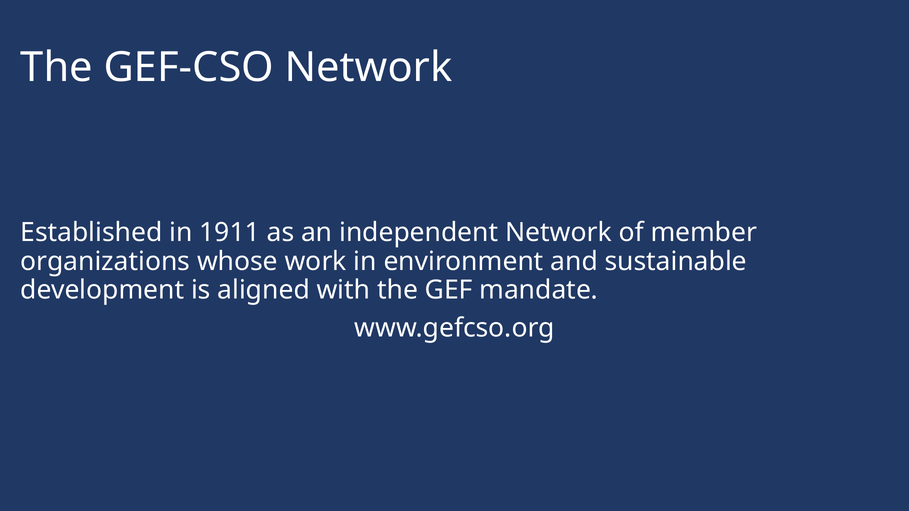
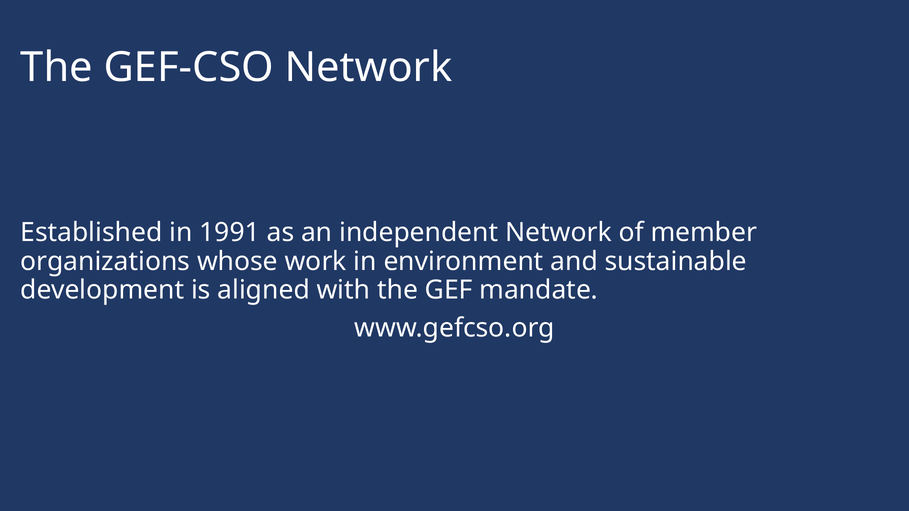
1911: 1911 -> 1991
